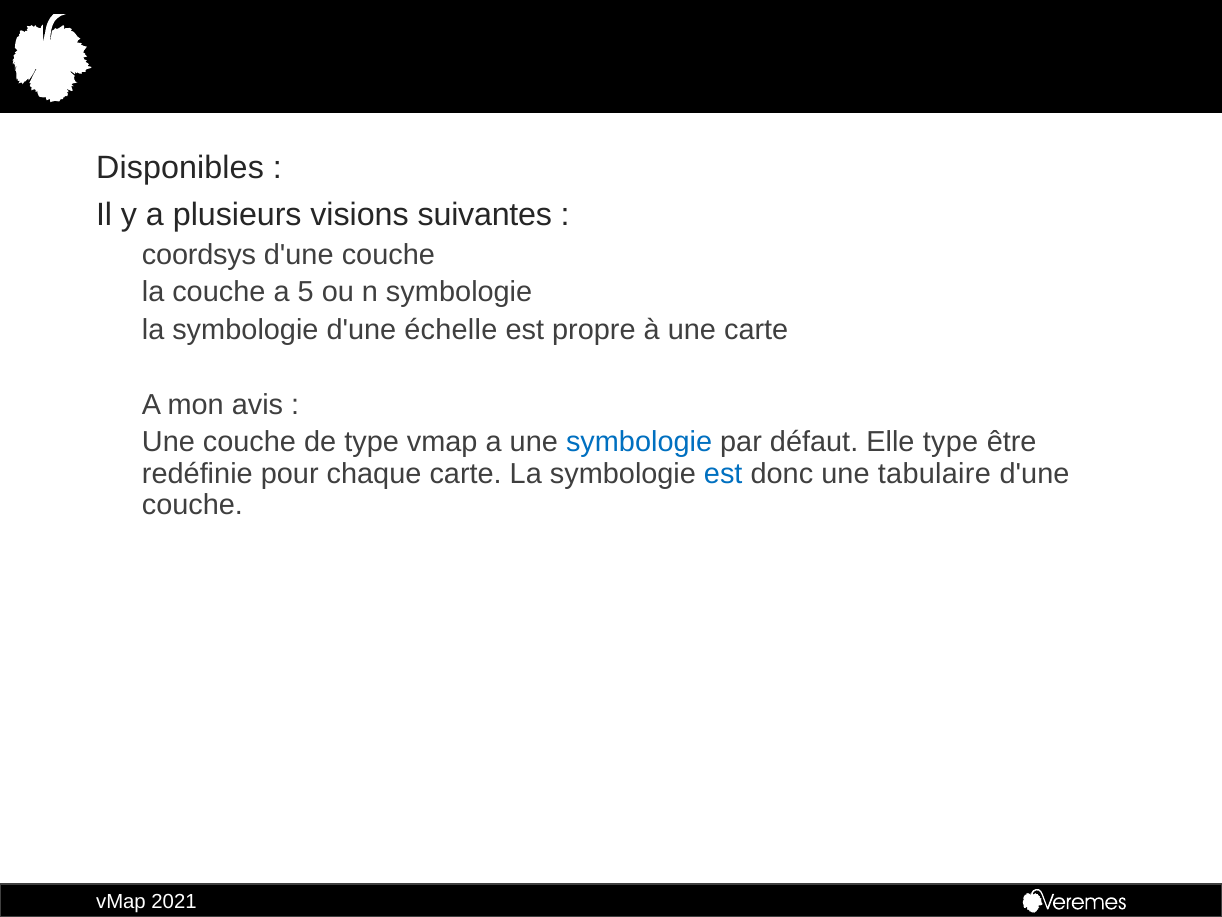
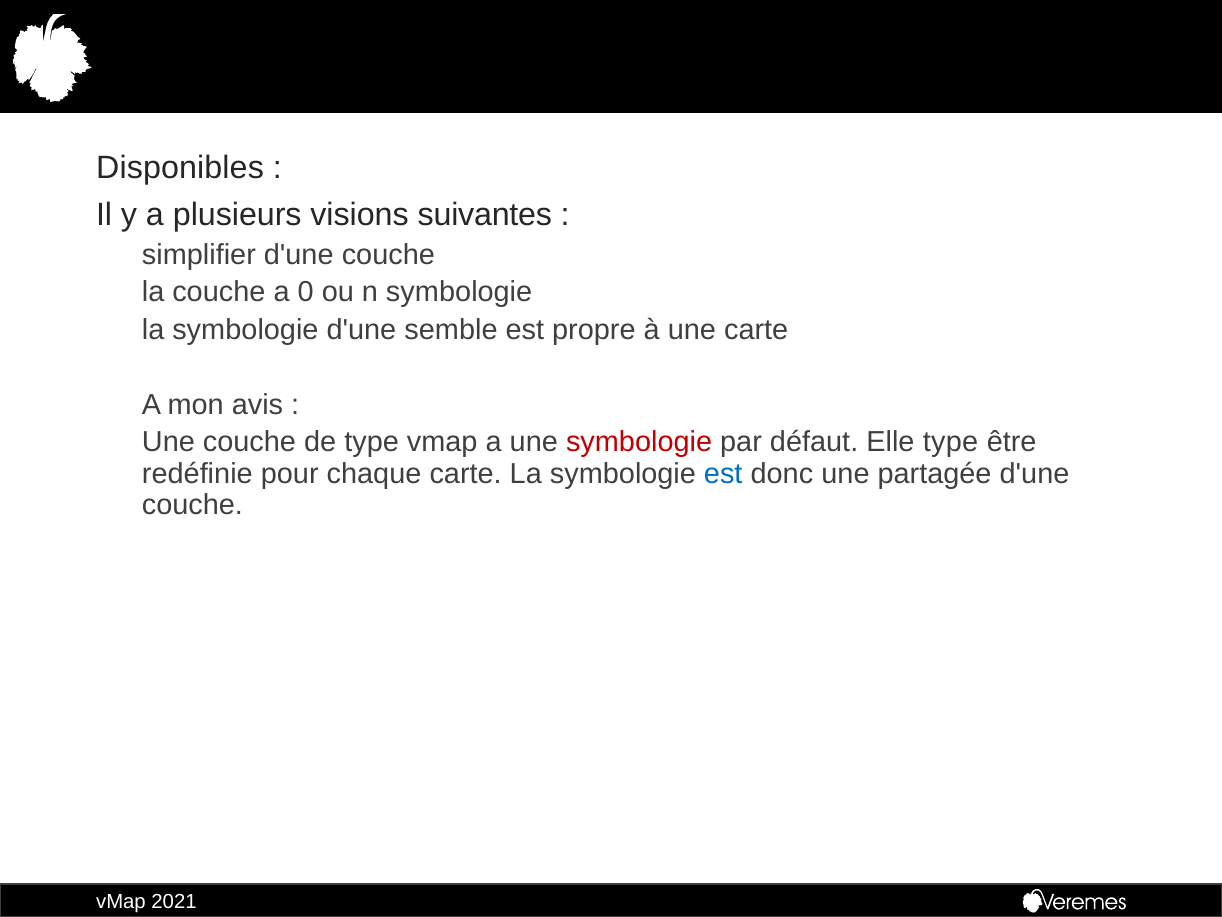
coordsys: coordsys -> simplifier
5: 5 -> 0
échelle: échelle -> semble
symbologie at (639, 442) colour: blue -> red
tabulaire: tabulaire -> partagée
